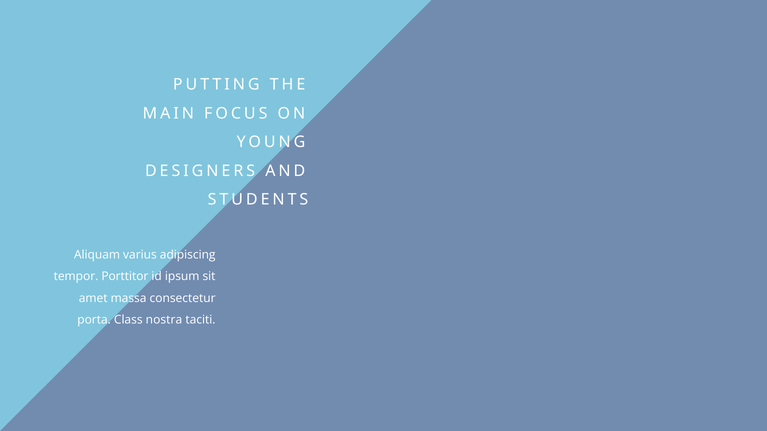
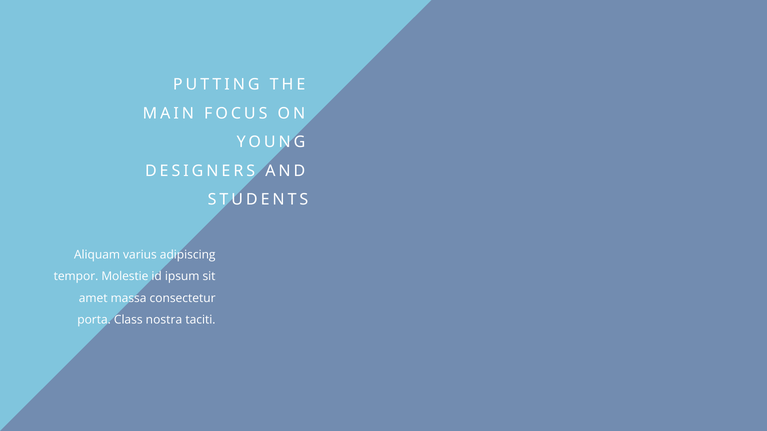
Porttitor: Porttitor -> Molestie
